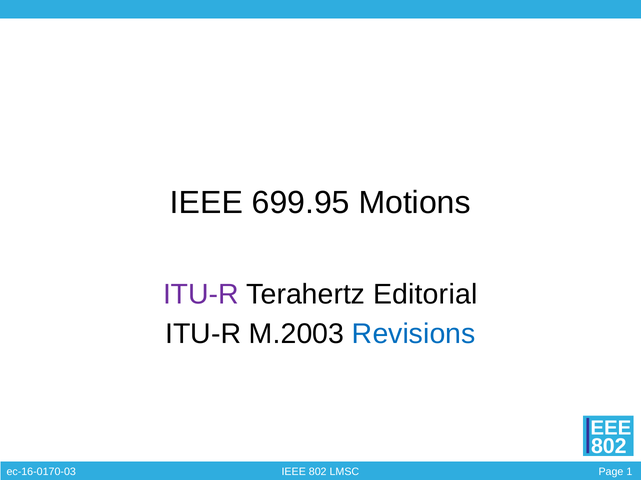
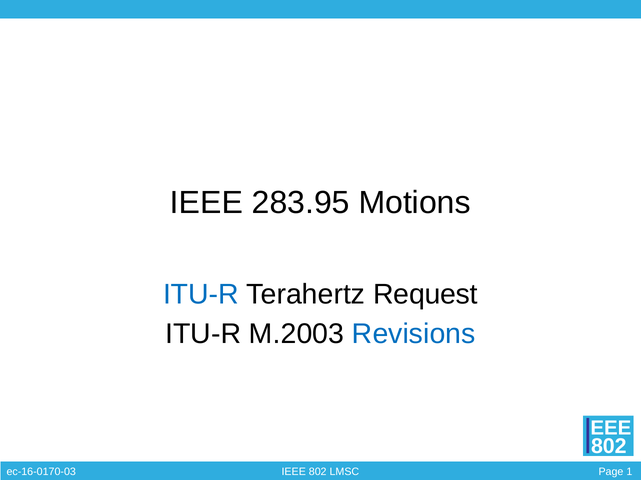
699.95: 699.95 -> 283.95
ITU-R at (201, 295) colour: purple -> blue
Editorial: Editorial -> Request
